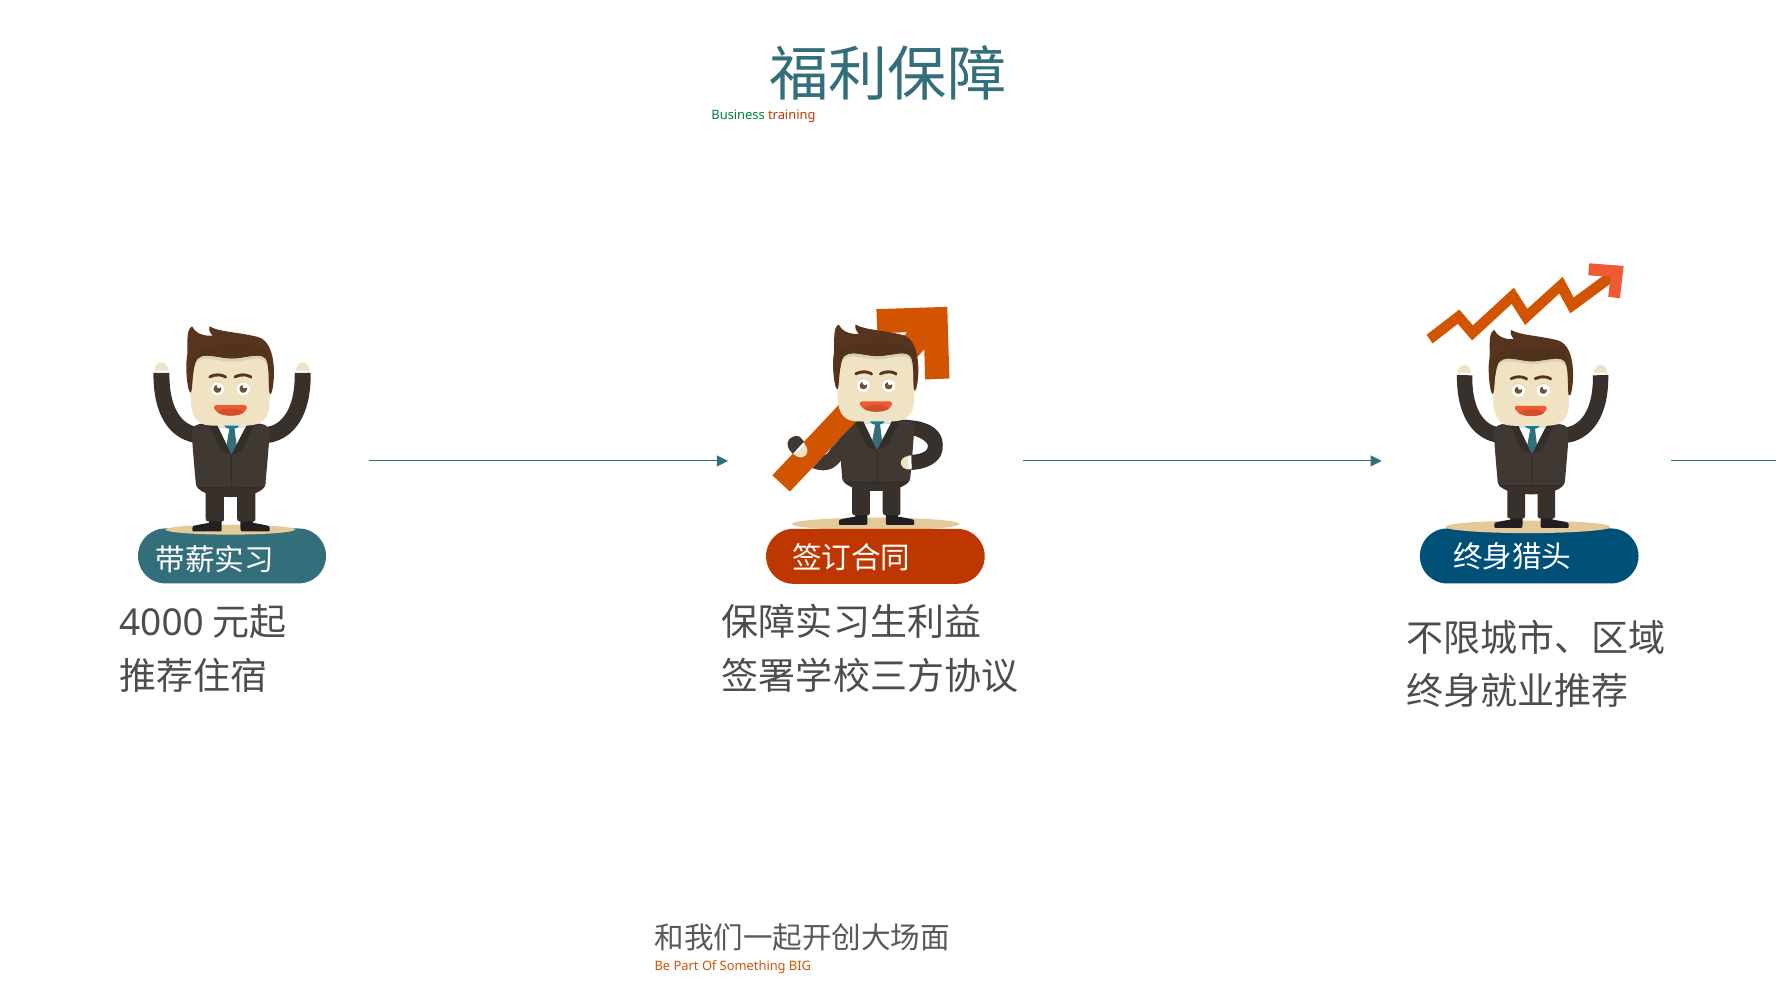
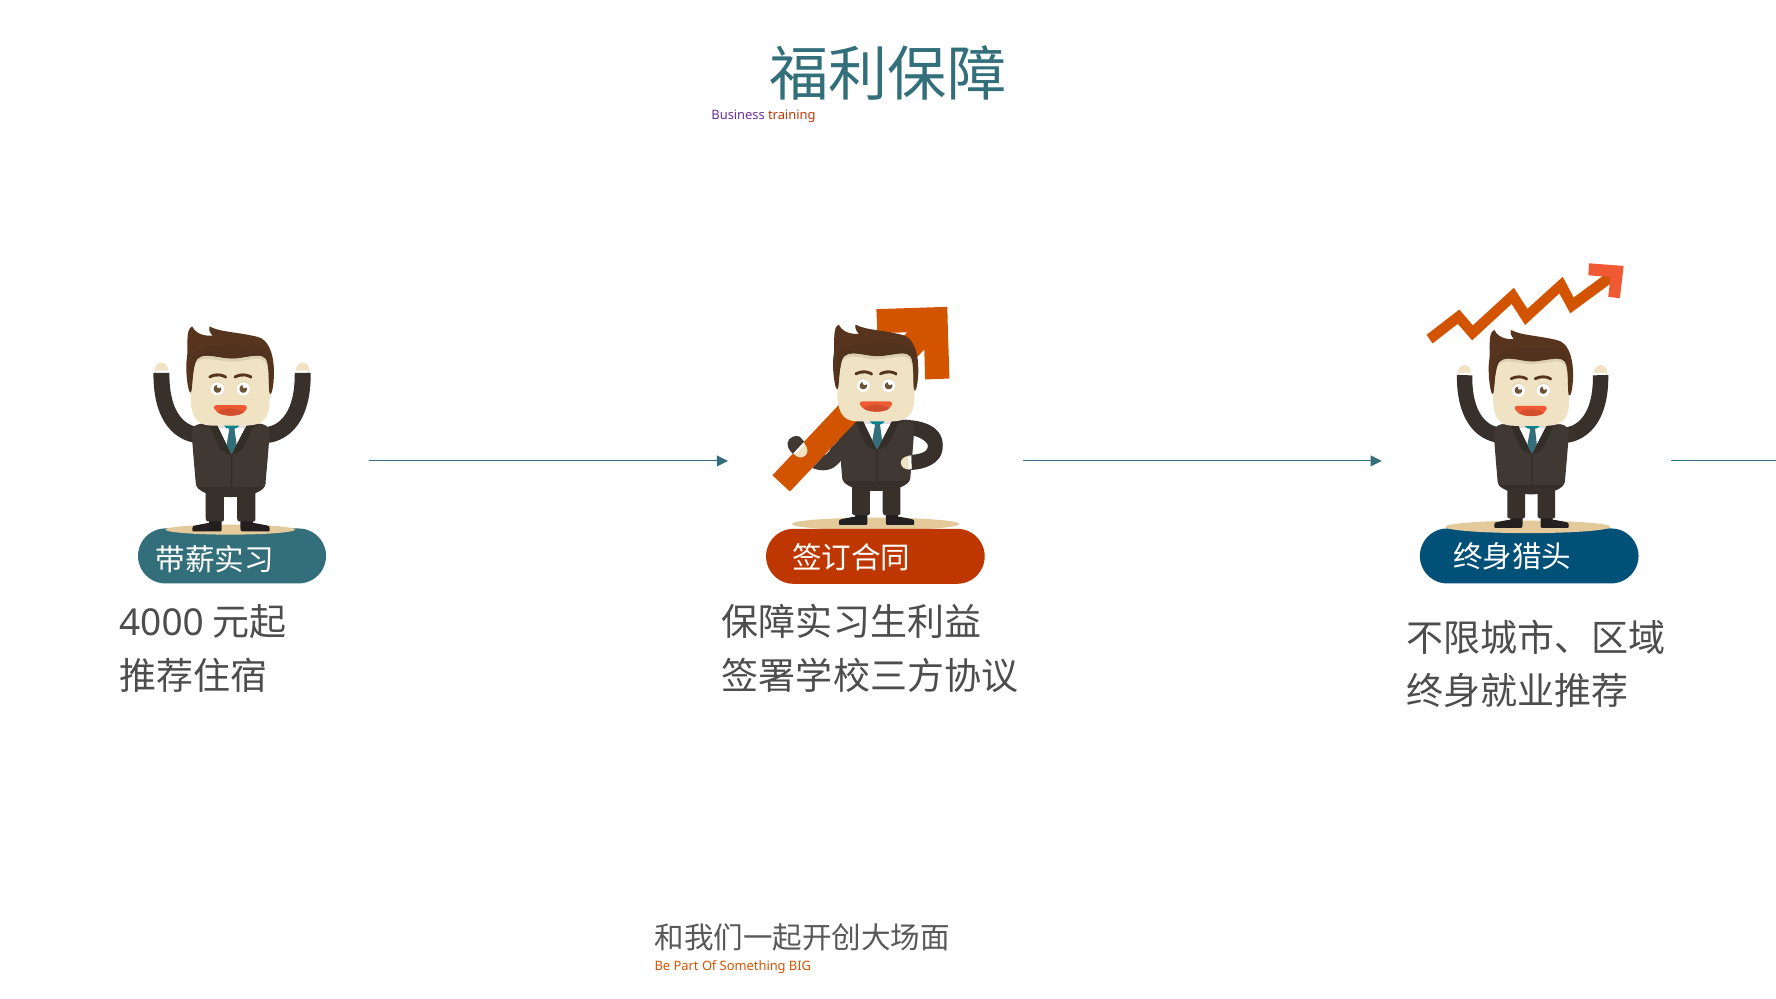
Business colour: green -> purple
